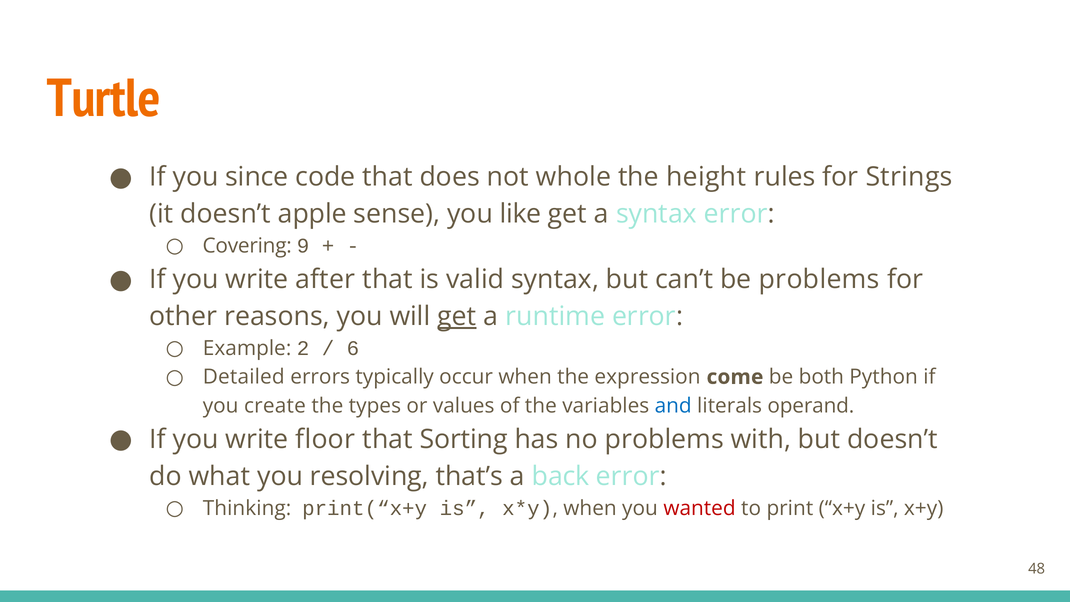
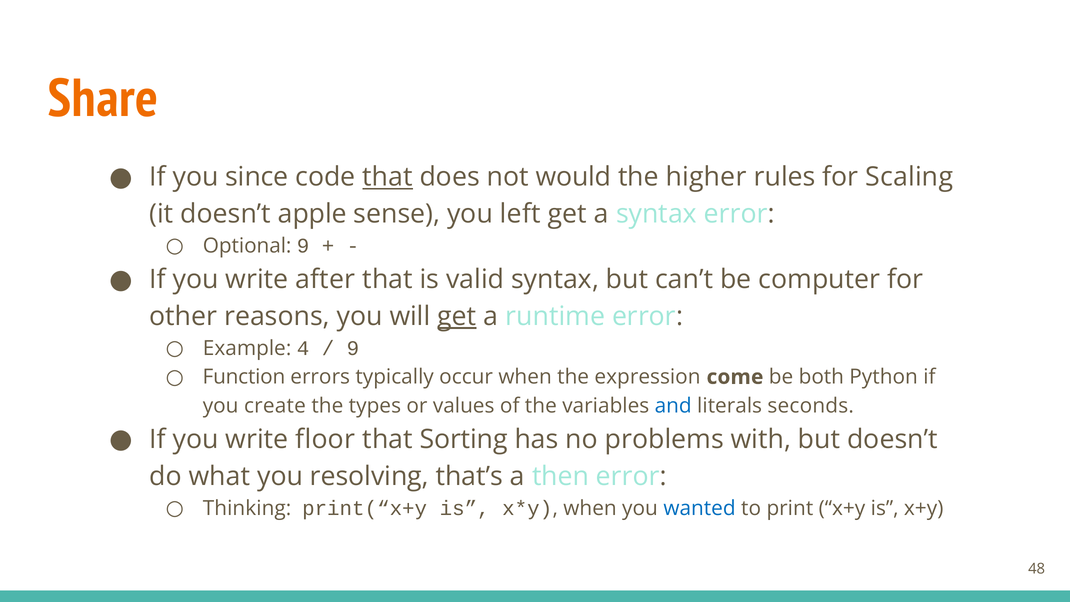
Turtle: Turtle -> Share
that at (388, 177) underline: none -> present
whole: whole -> would
height: height -> higher
Strings: Strings -> Scaling
like: like -> left
Covering: Covering -> Optional
be problems: problems -> computer
2: 2 -> 4
6 at (353, 348): 6 -> 9
Detailed: Detailed -> Function
operand: operand -> seconds
back: back -> then
wanted colour: red -> blue
